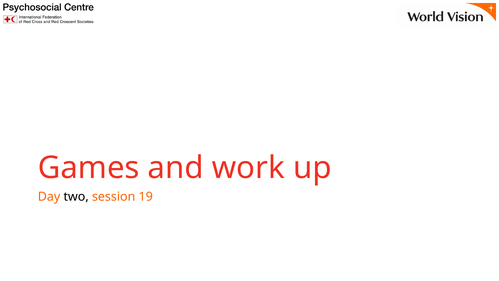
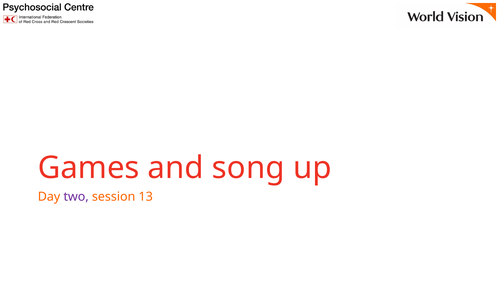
work: work -> song
two colour: black -> purple
19: 19 -> 13
